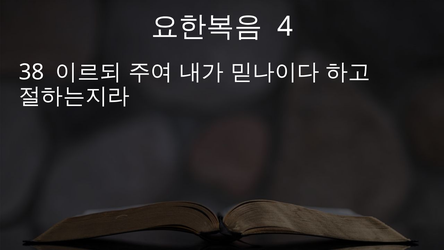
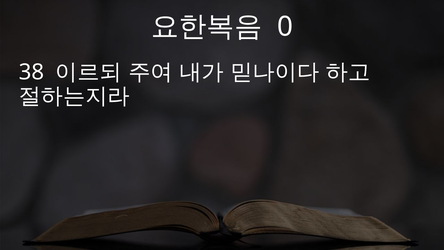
4: 4 -> 0
